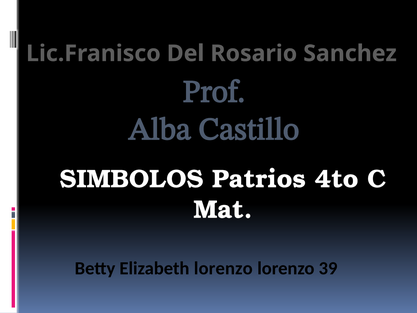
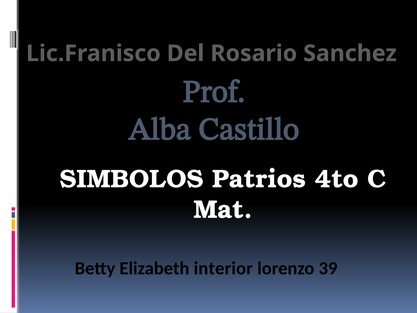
Elizabeth lorenzo: lorenzo -> interior
